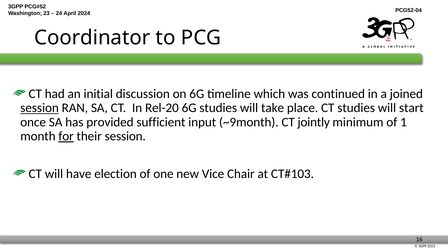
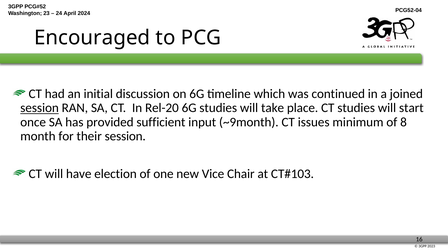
Coordinator: Coordinator -> Encouraged
jointly: jointly -> issues
1: 1 -> 8
for underline: present -> none
